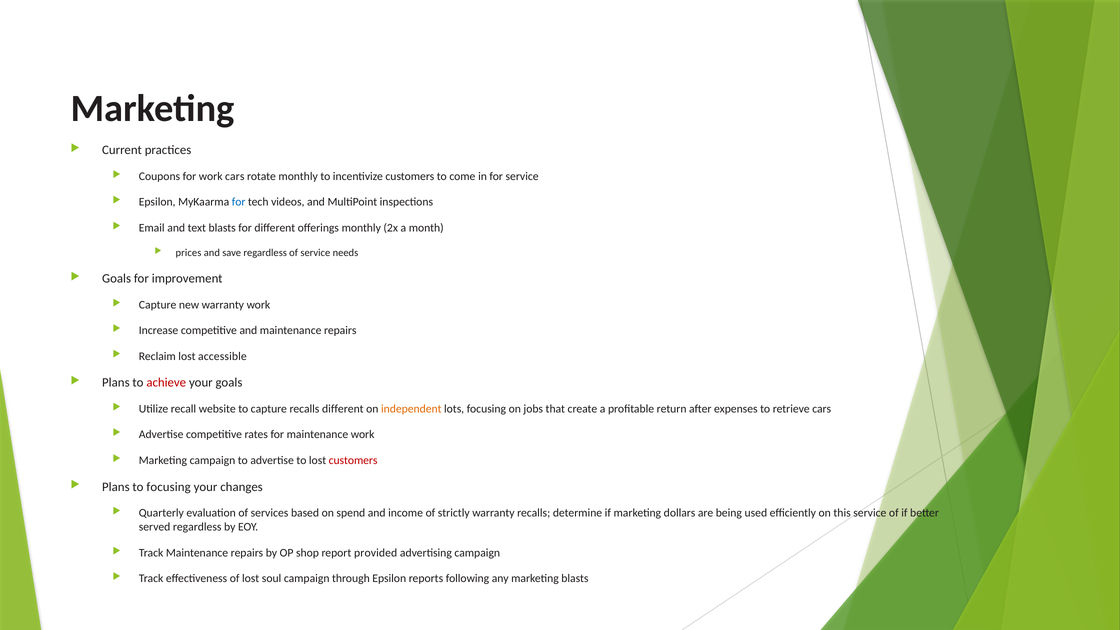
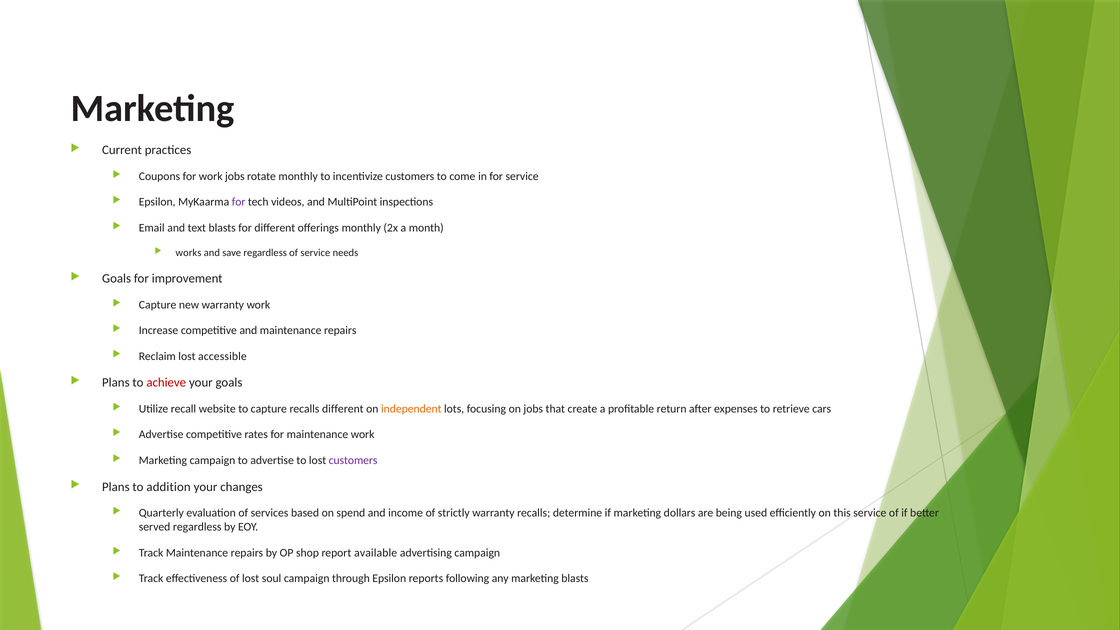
work cars: cars -> jobs
for at (239, 202) colour: blue -> purple
prices: prices -> works
customers at (353, 460) colour: red -> purple
to focusing: focusing -> addition
provided: provided -> available
